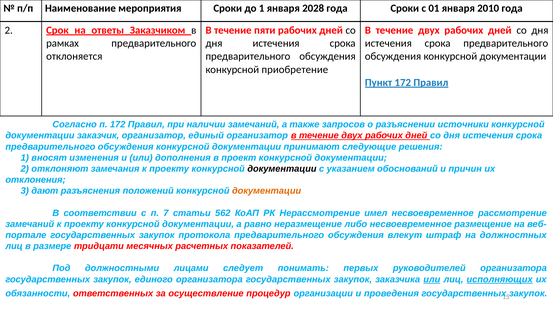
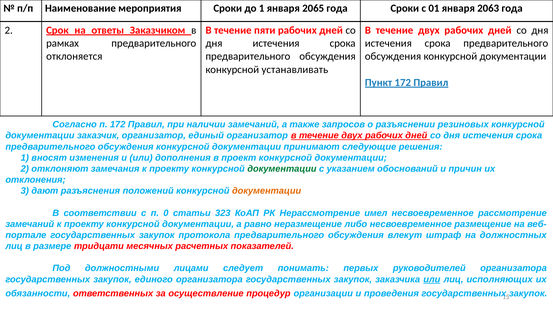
2028: 2028 -> 2065
2010: 2010 -> 2063
приобретение: приобретение -> устанавливать
источники: источники -> резиновых
документации at (282, 169) colour: black -> green
7: 7 -> 0
562: 562 -> 323
исполняющих underline: present -> none
